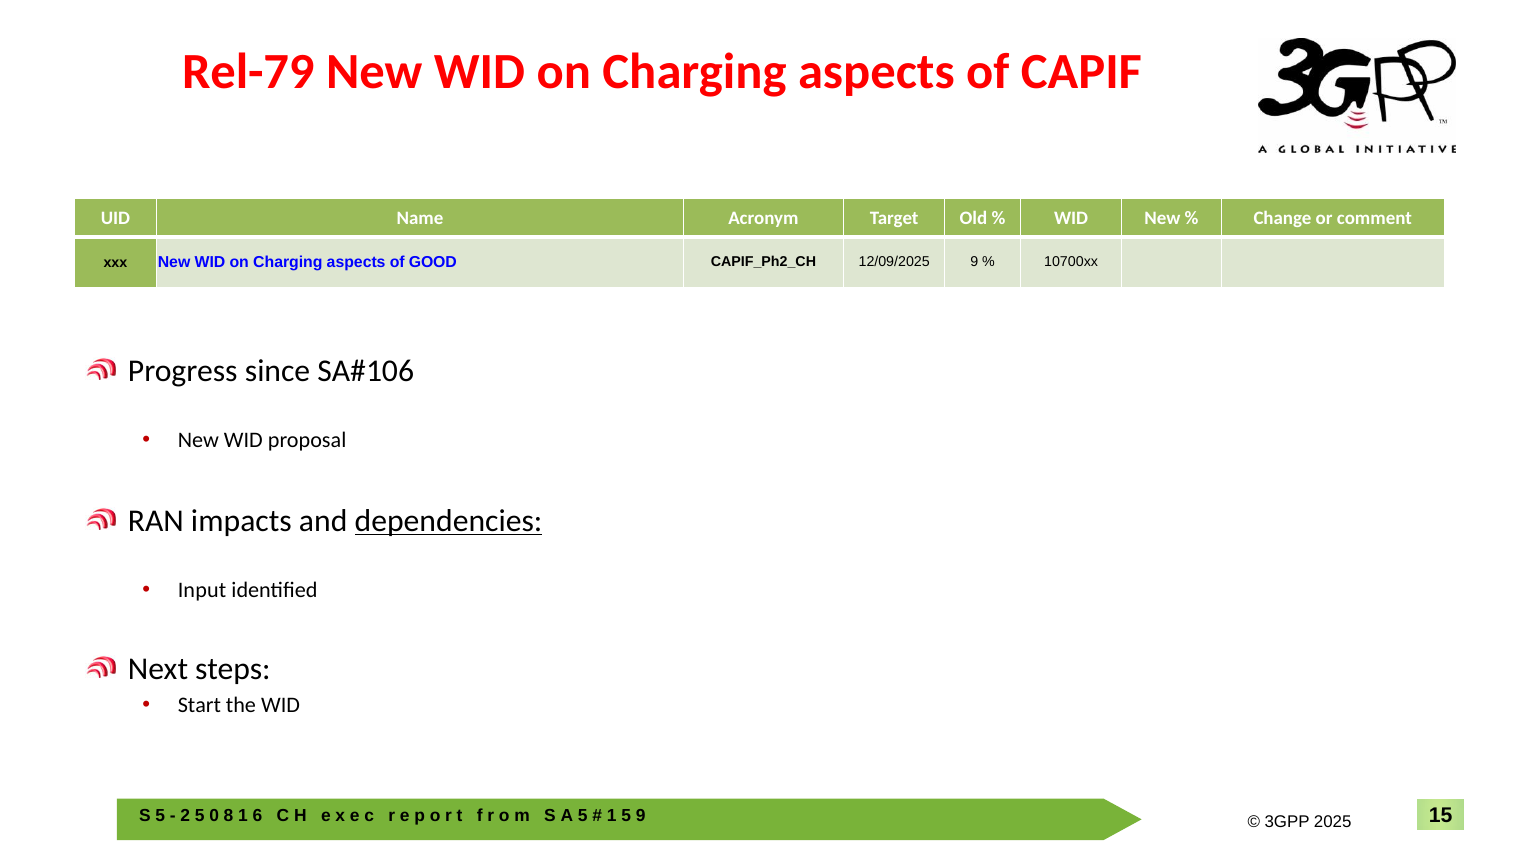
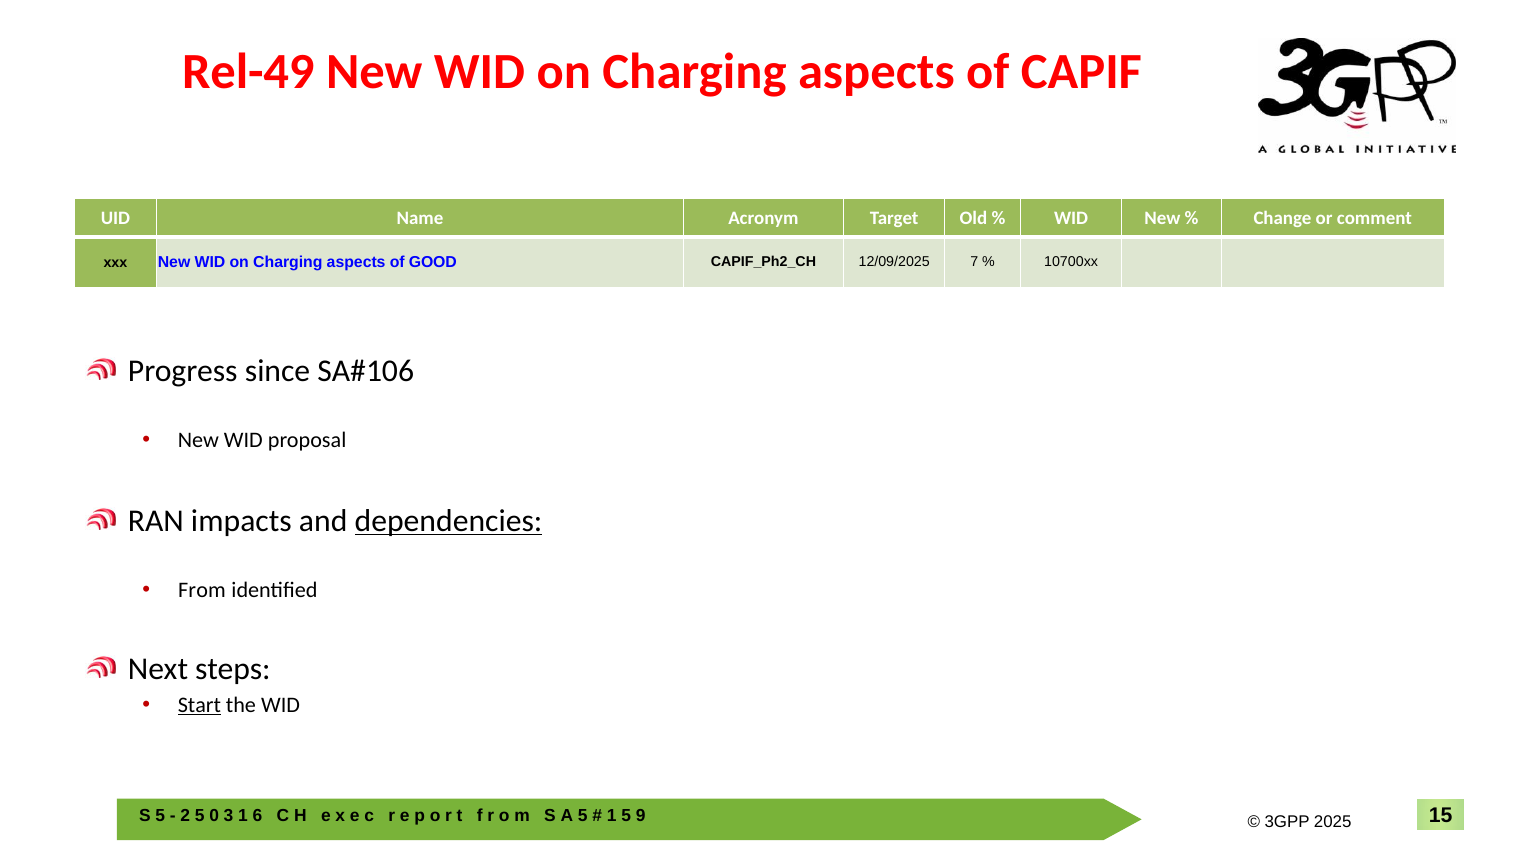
Rel-79: Rel-79 -> Rel-49
12/09/2025 9: 9 -> 7
Input: Input -> From
Start underline: none -> present
8: 8 -> 3
